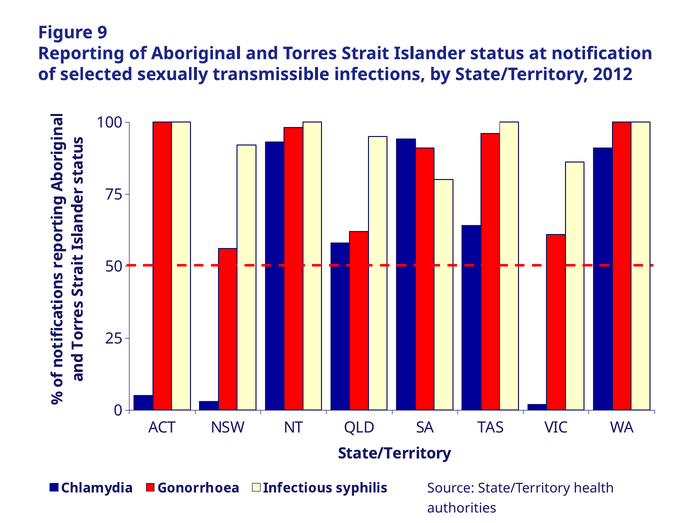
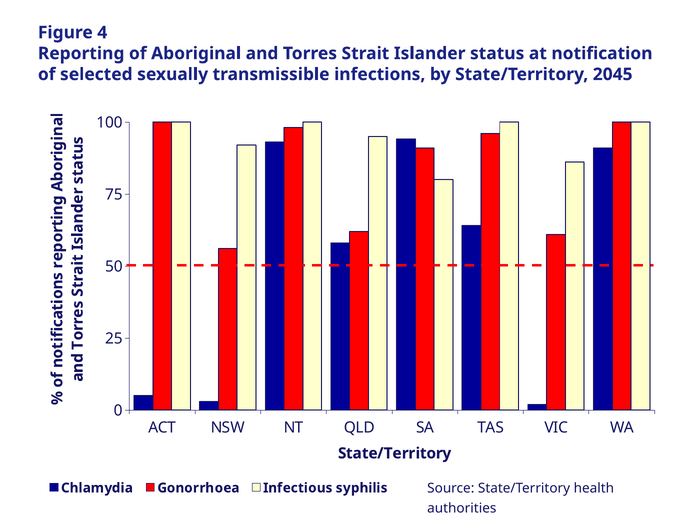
9: 9 -> 4
2012: 2012 -> 2045
